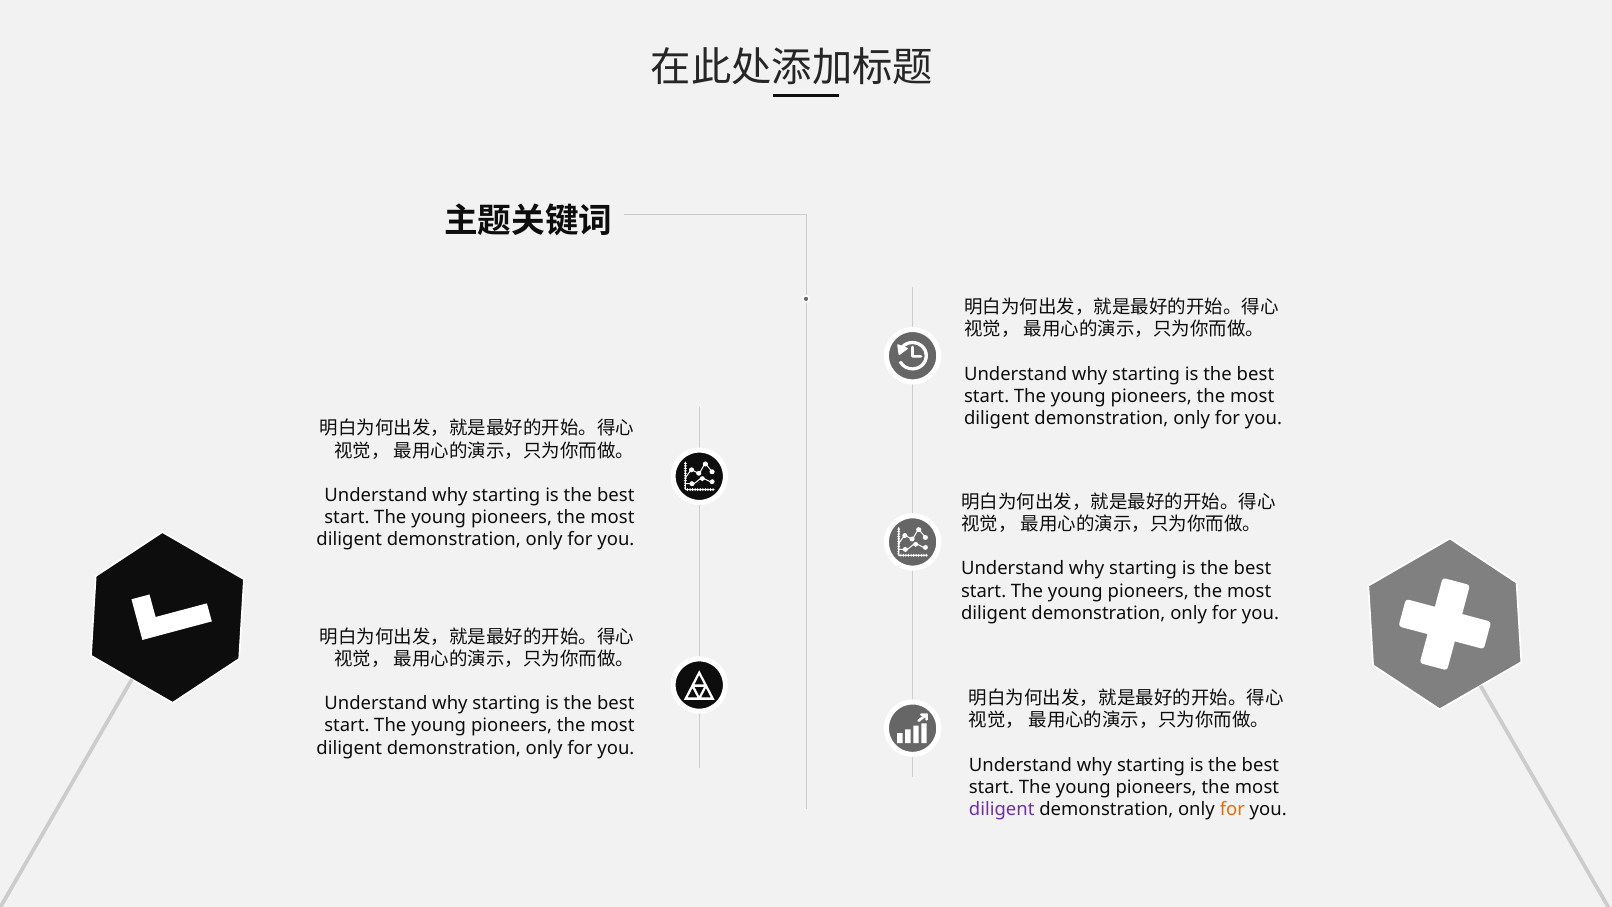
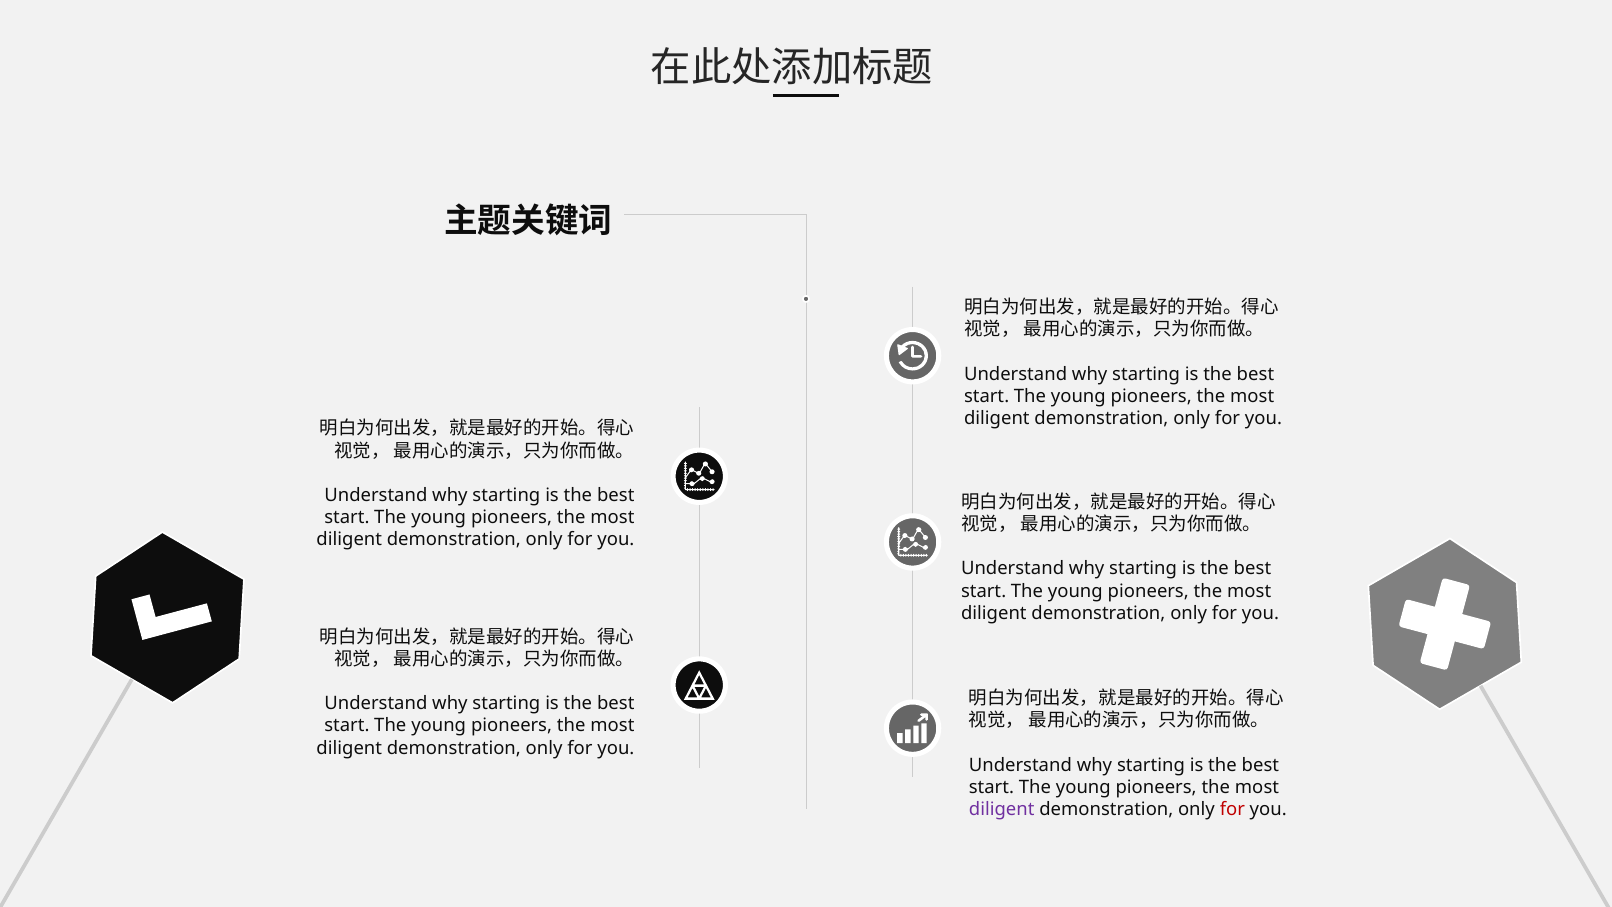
for at (1232, 809) colour: orange -> red
